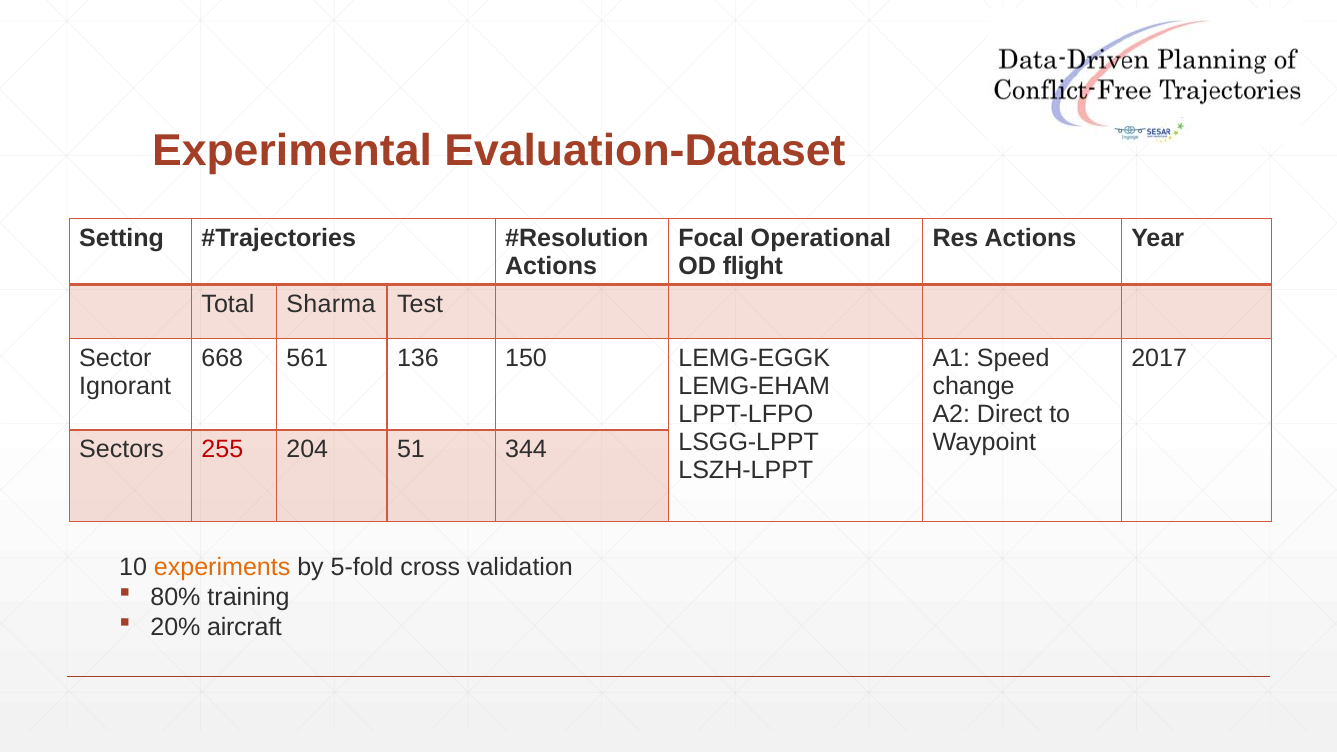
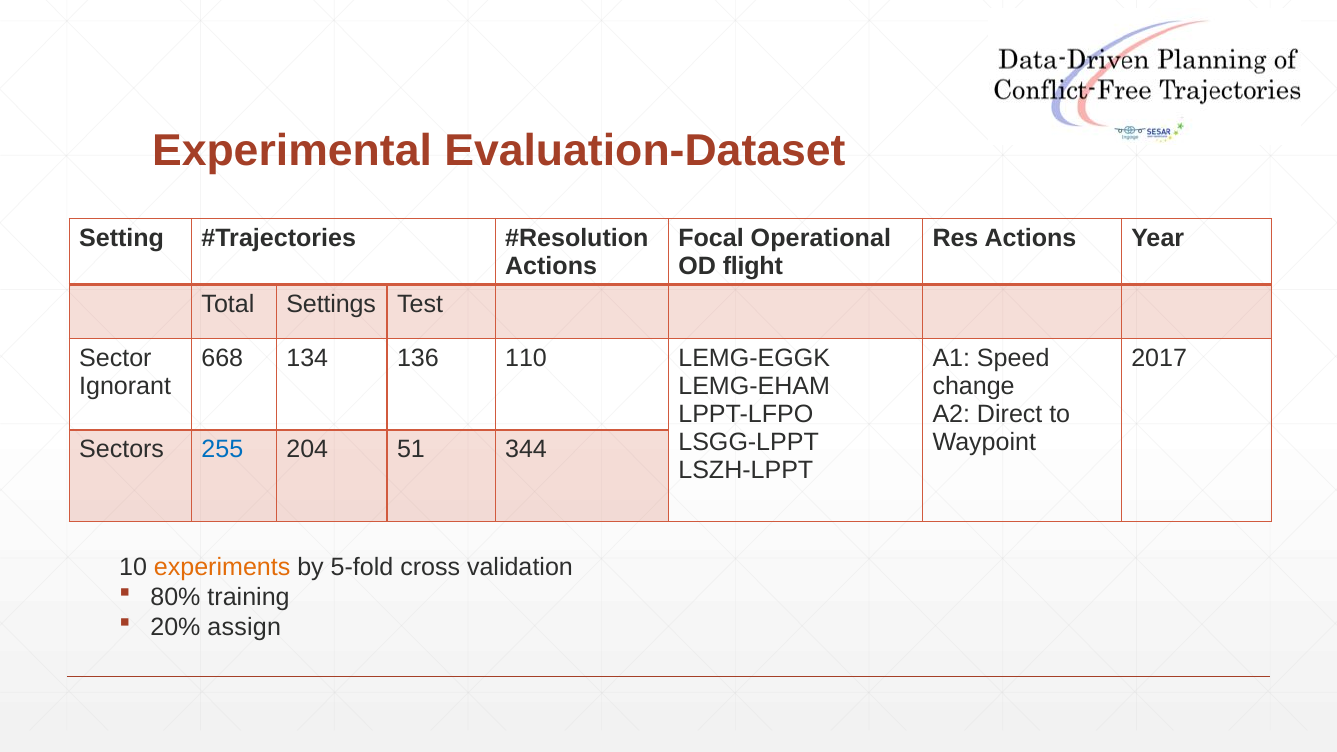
Sharma: Sharma -> Settings
561: 561 -> 134
150: 150 -> 110
255 colour: red -> blue
aircraft: aircraft -> assign
